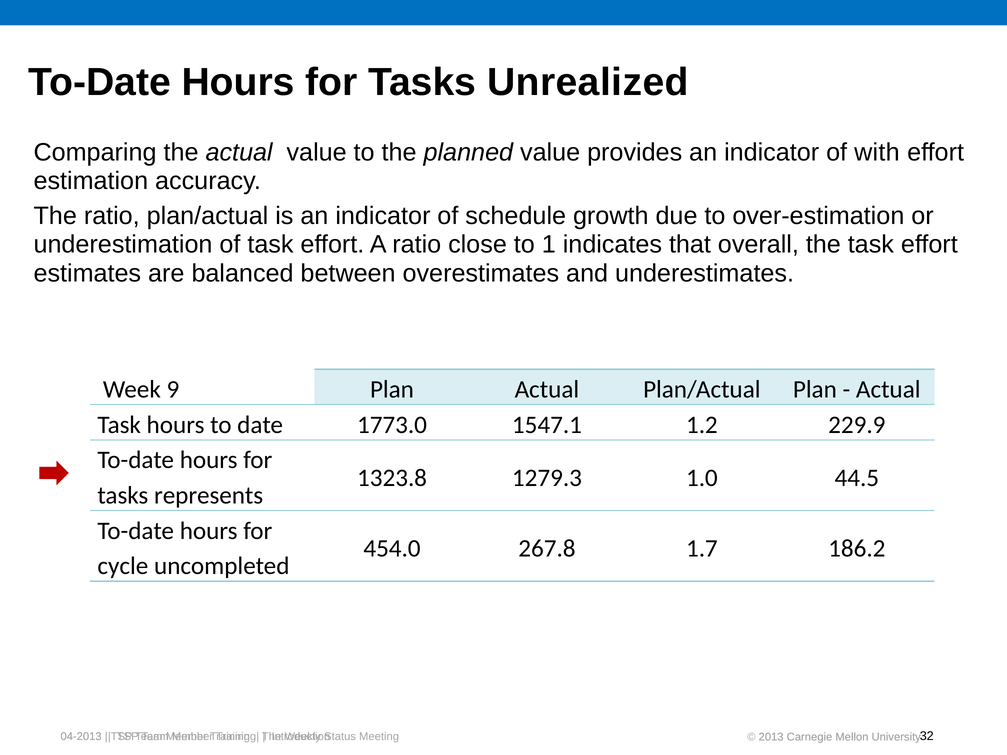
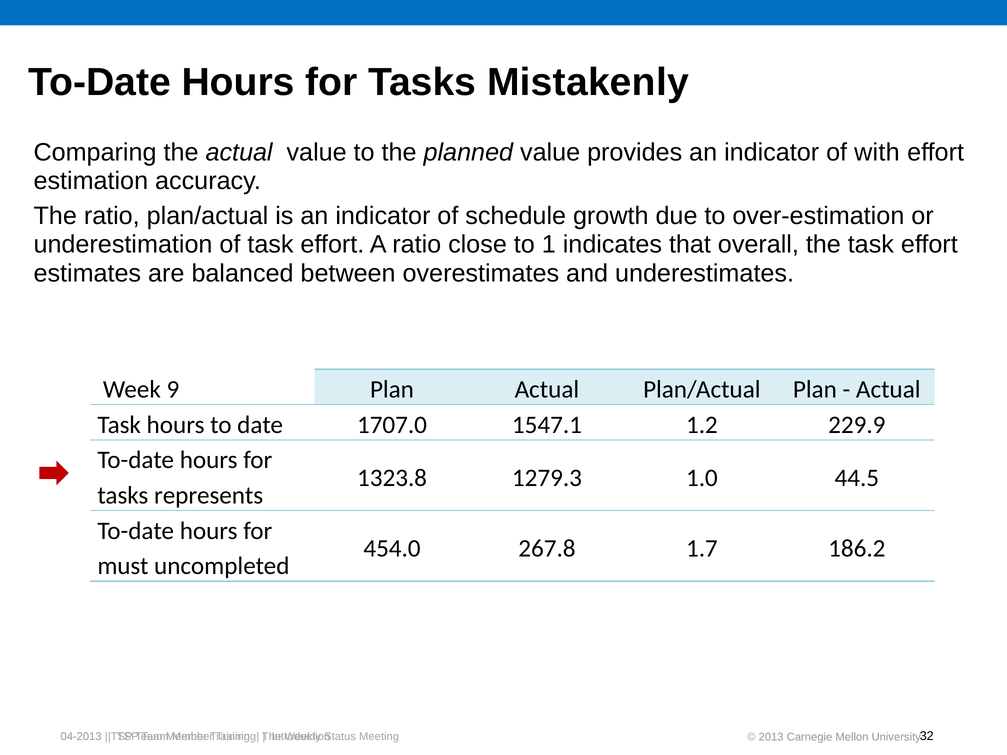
Unrealized: Unrealized -> Mistakenly
1773.0: 1773.0 -> 1707.0
cycle: cycle -> must
